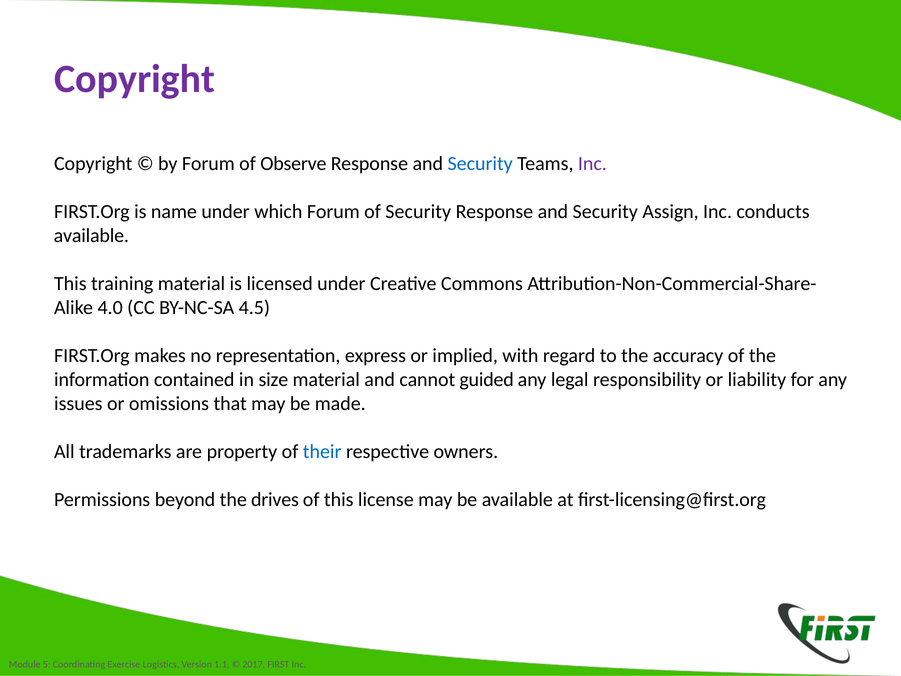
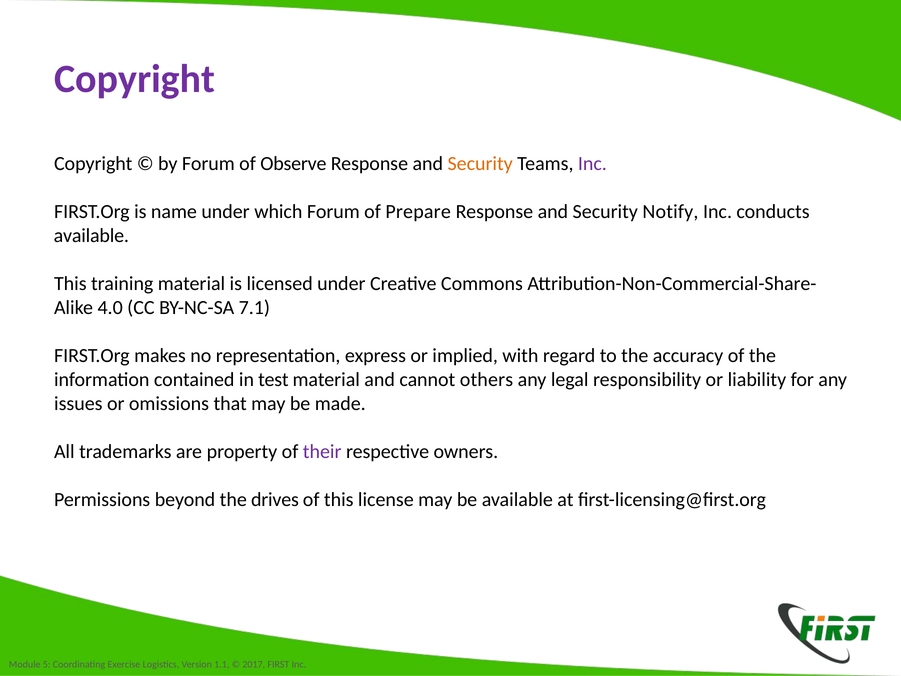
Security at (480, 164) colour: blue -> orange
of Security: Security -> Prepare
Assign: Assign -> Notify
4.5: 4.5 -> 7.1
size: size -> test
guided: guided -> others
their colour: blue -> purple
